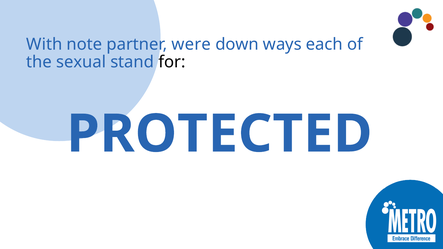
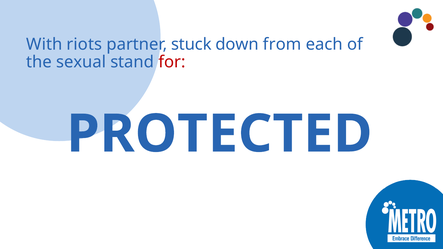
note: note -> riots
were: were -> stuck
ways: ways -> from
for colour: black -> red
